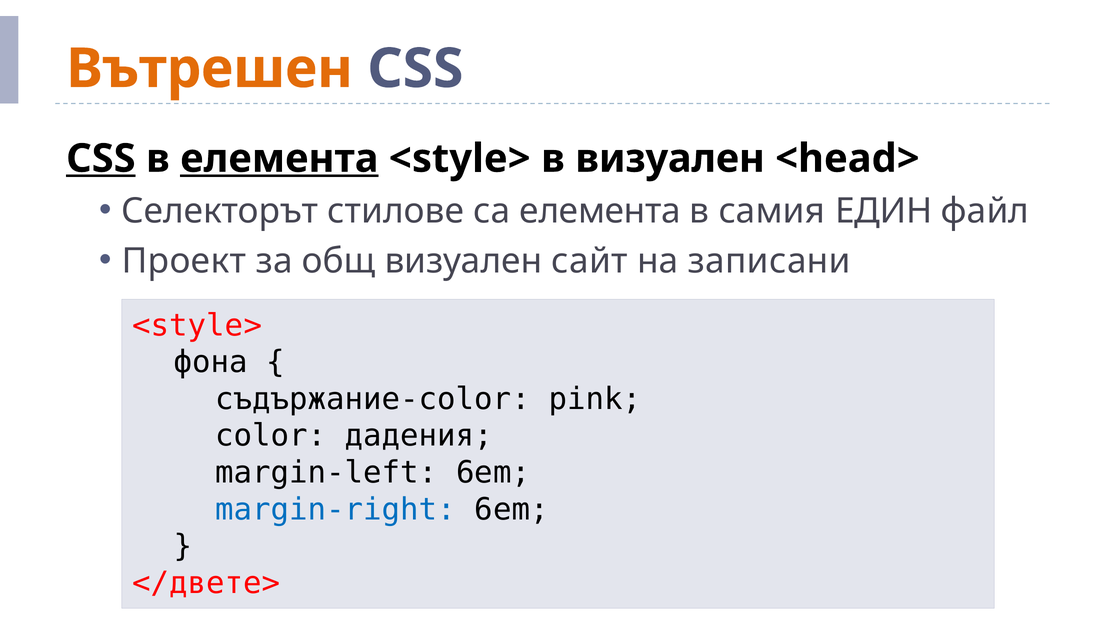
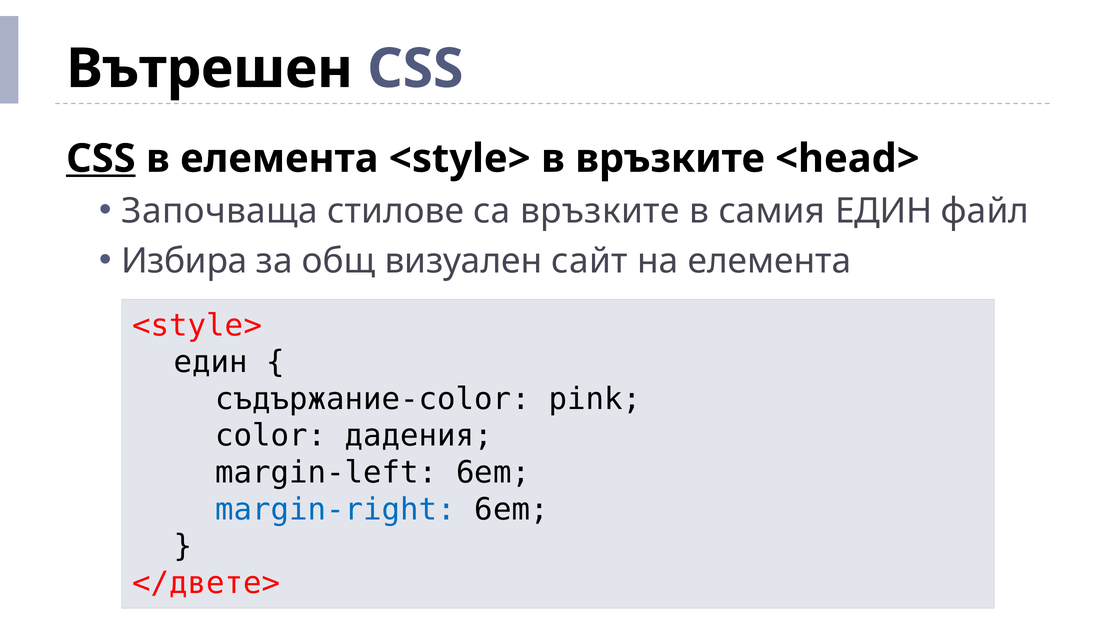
Вътрешен colour: orange -> black
елемента at (279, 159) underline: present -> none
в визуален: визуален -> връзките
Селекторът: Селекторът -> Започваща
са елемента: елемента -> връзките
Проект: Проект -> Избира
на записани: записани -> елемента
фона at (211, 363): фона -> един
